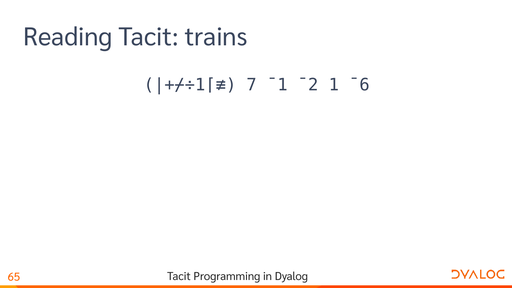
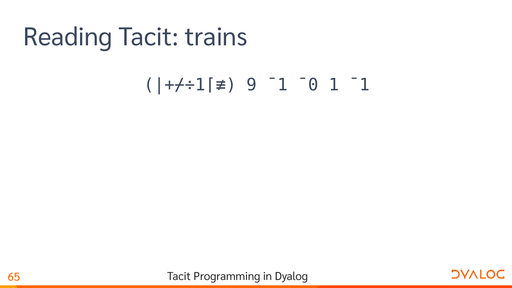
7: 7 -> 9
¯2: ¯2 -> ¯0
1 ¯6: ¯6 -> ¯1
